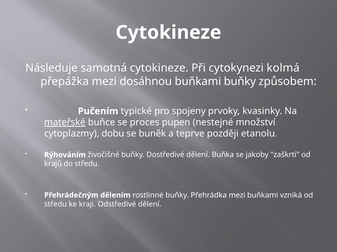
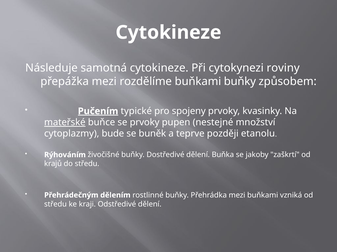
kolmá: kolmá -> roviny
dosáhnou: dosáhnou -> rozdělíme
Pučením underline: none -> present
se proces: proces -> prvoky
dobu: dobu -> bude
